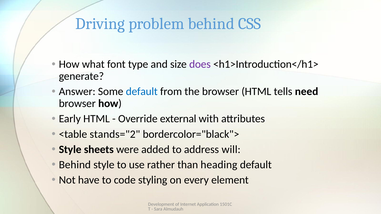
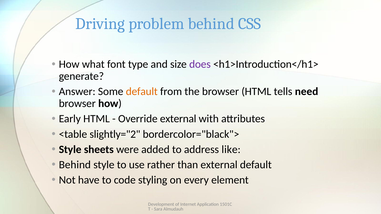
default at (142, 92) colour: blue -> orange
stands="2: stands="2 -> slightly="2
will: will -> like
than heading: heading -> external
